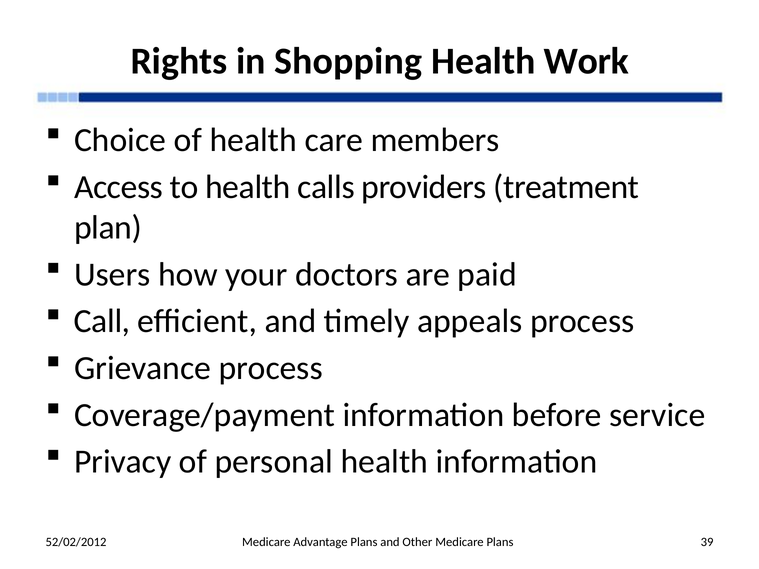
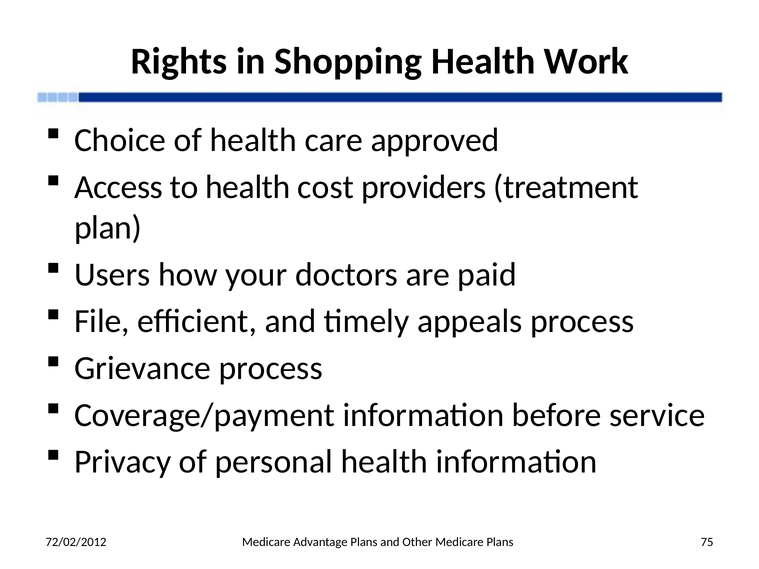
members: members -> approved
calls: calls -> cost
Call: Call -> File
52/02/2012: 52/02/2012 -> 72/02/2012
39: 39 -> 75
